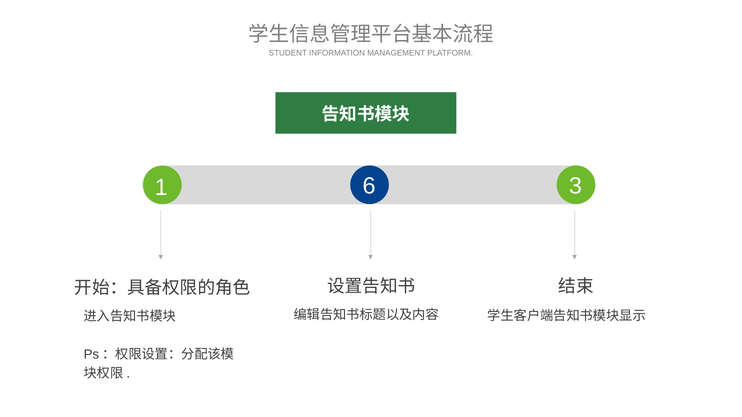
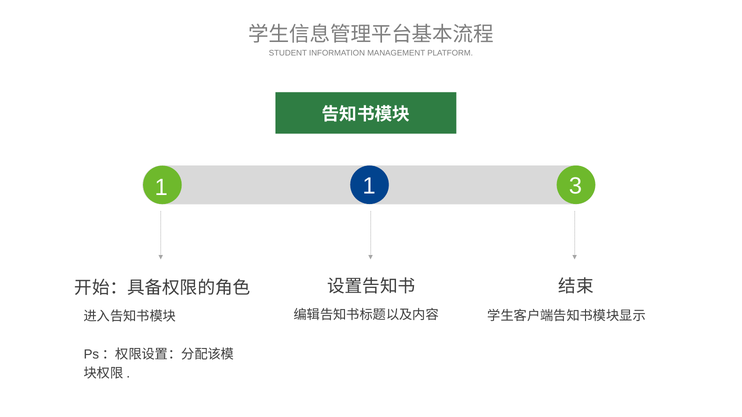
1 6: 6 -> 1
